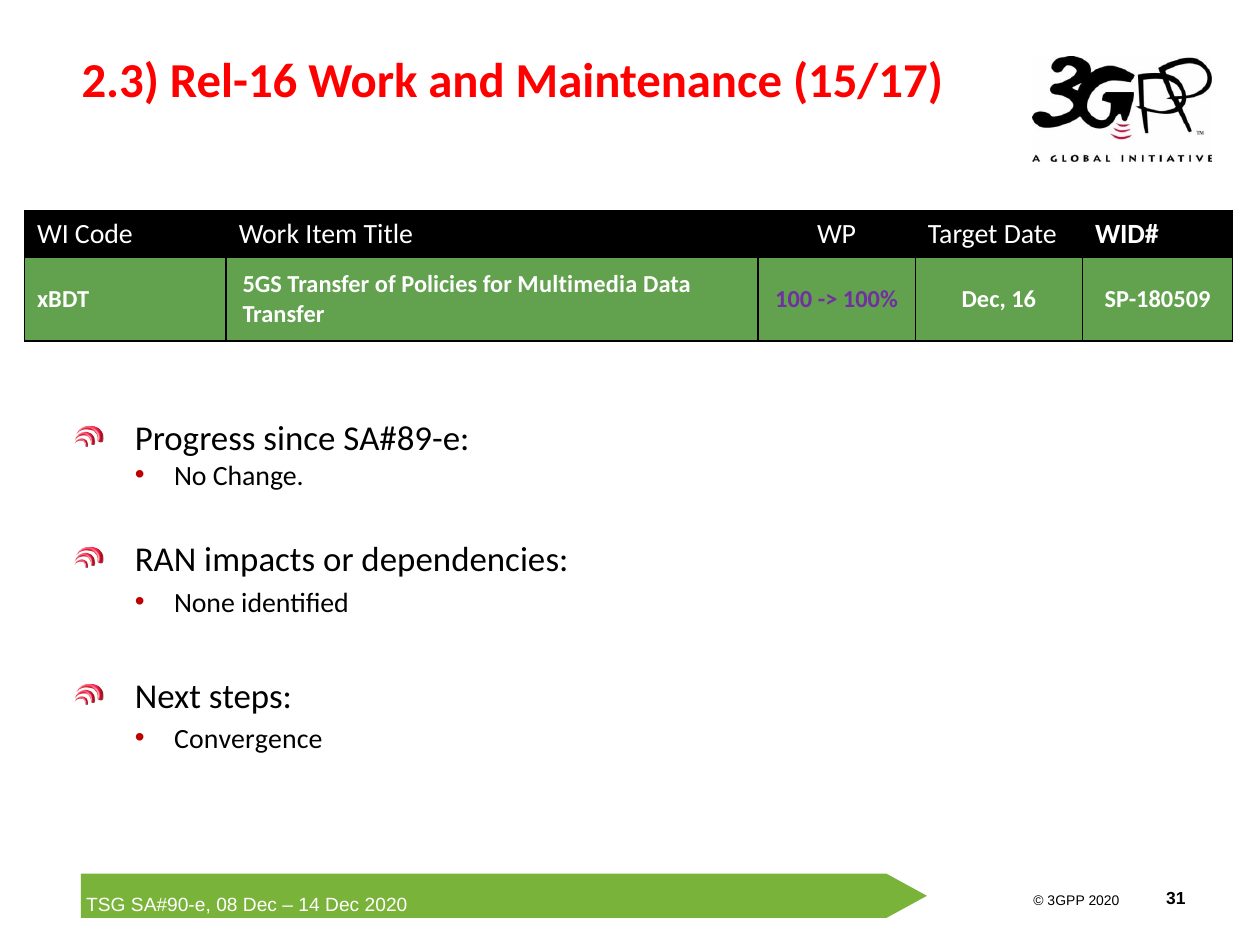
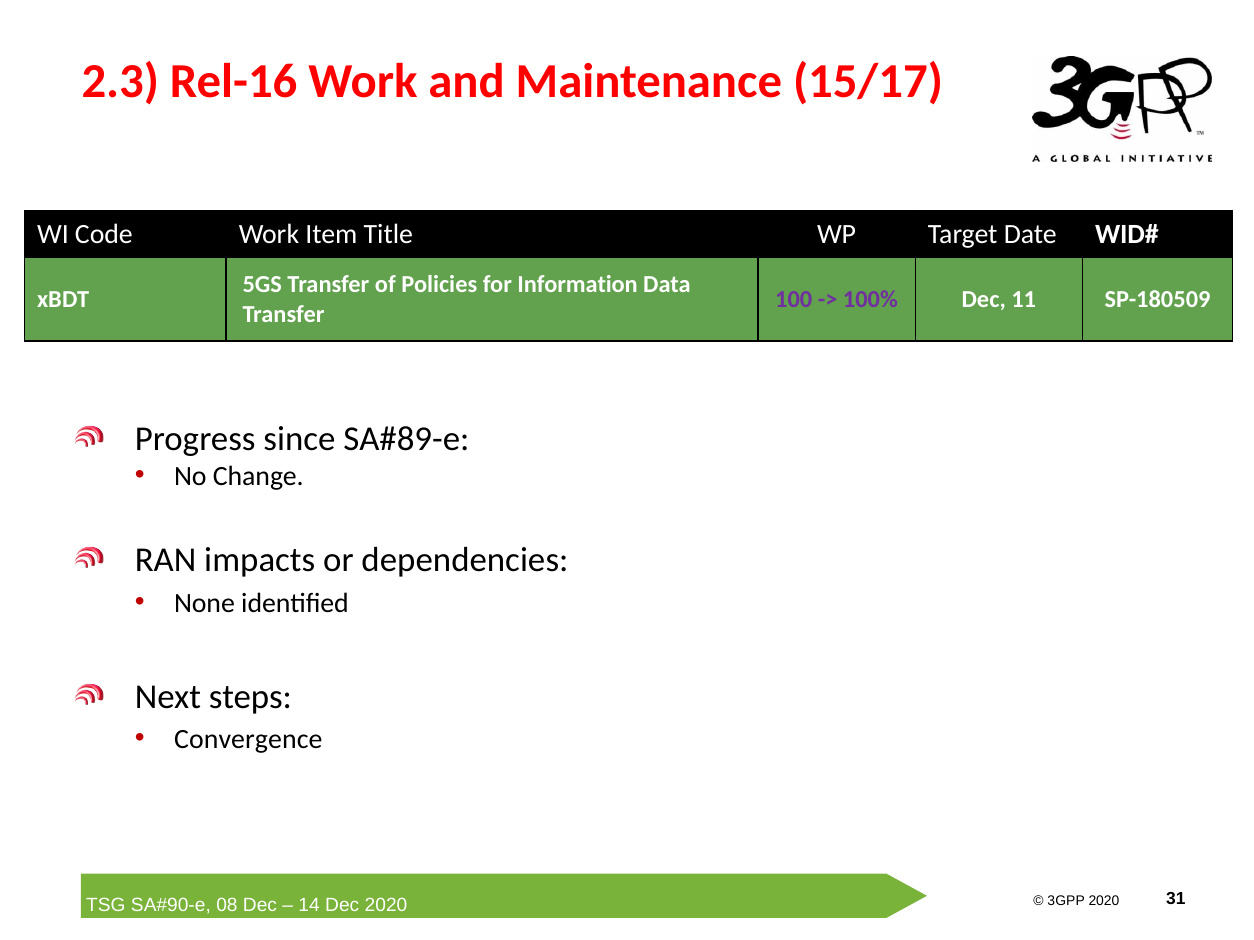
Multimedia: Multimedia -> Information
16: 16 -> 11
